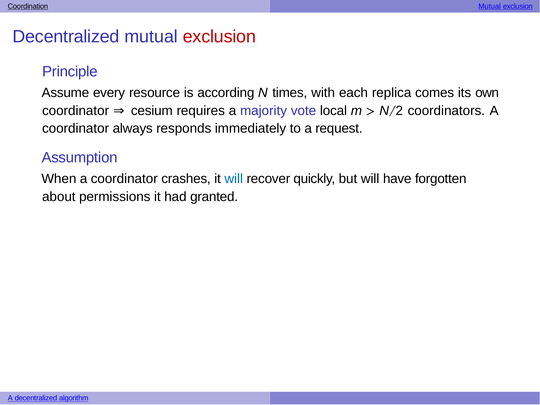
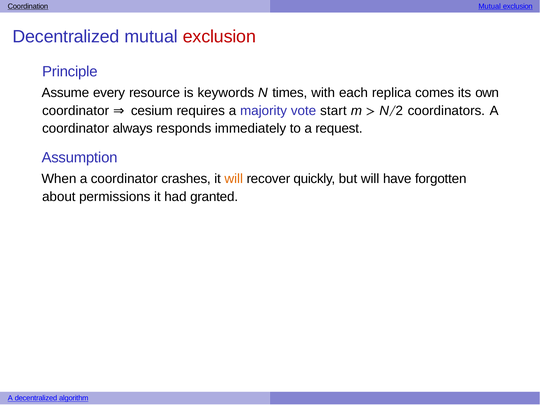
according: according -> keywords
local: local -> start
will at (234, 179) colour: blue -> orange
